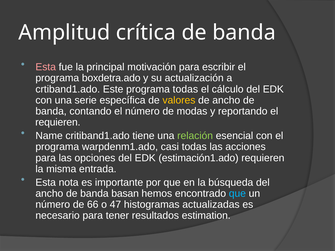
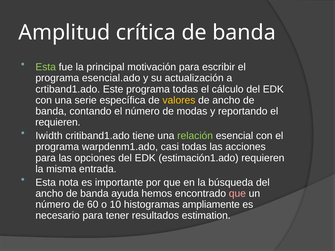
Esta at (46, 67) colour: pink -> light green
boxdetra.ado: boxdetra.ado -> esencial.ado
Name: Name -> Iwidth
basan: basan -> ayuda
que at (237, 194) colour: light blue -> pink
66: 66 -> 60
47: 47 -> 10
actualizadas: actualizadas -> ampliamente
